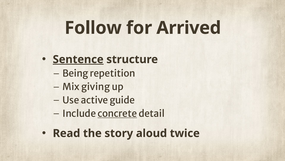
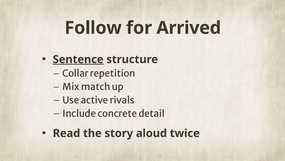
Being: Being -> Collar
giving: giving -> match
guide: guide -> rivals
concrete underline: present -> none
